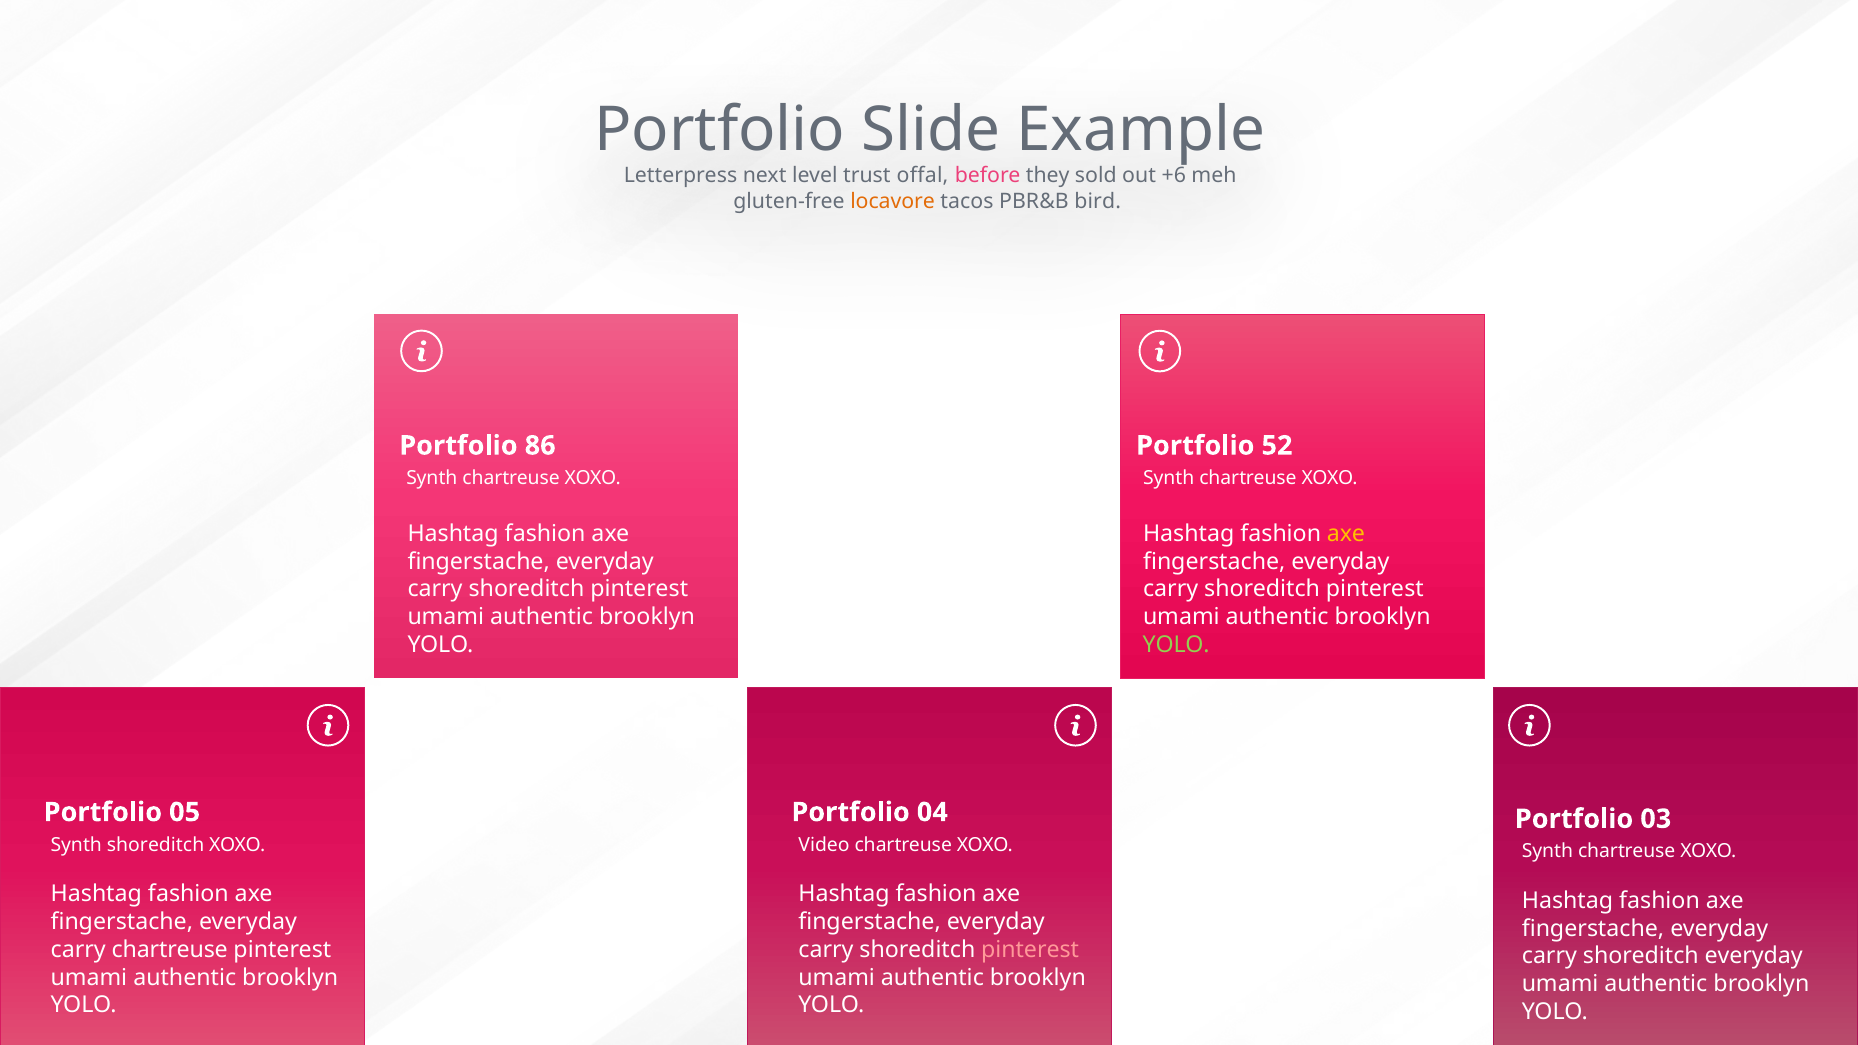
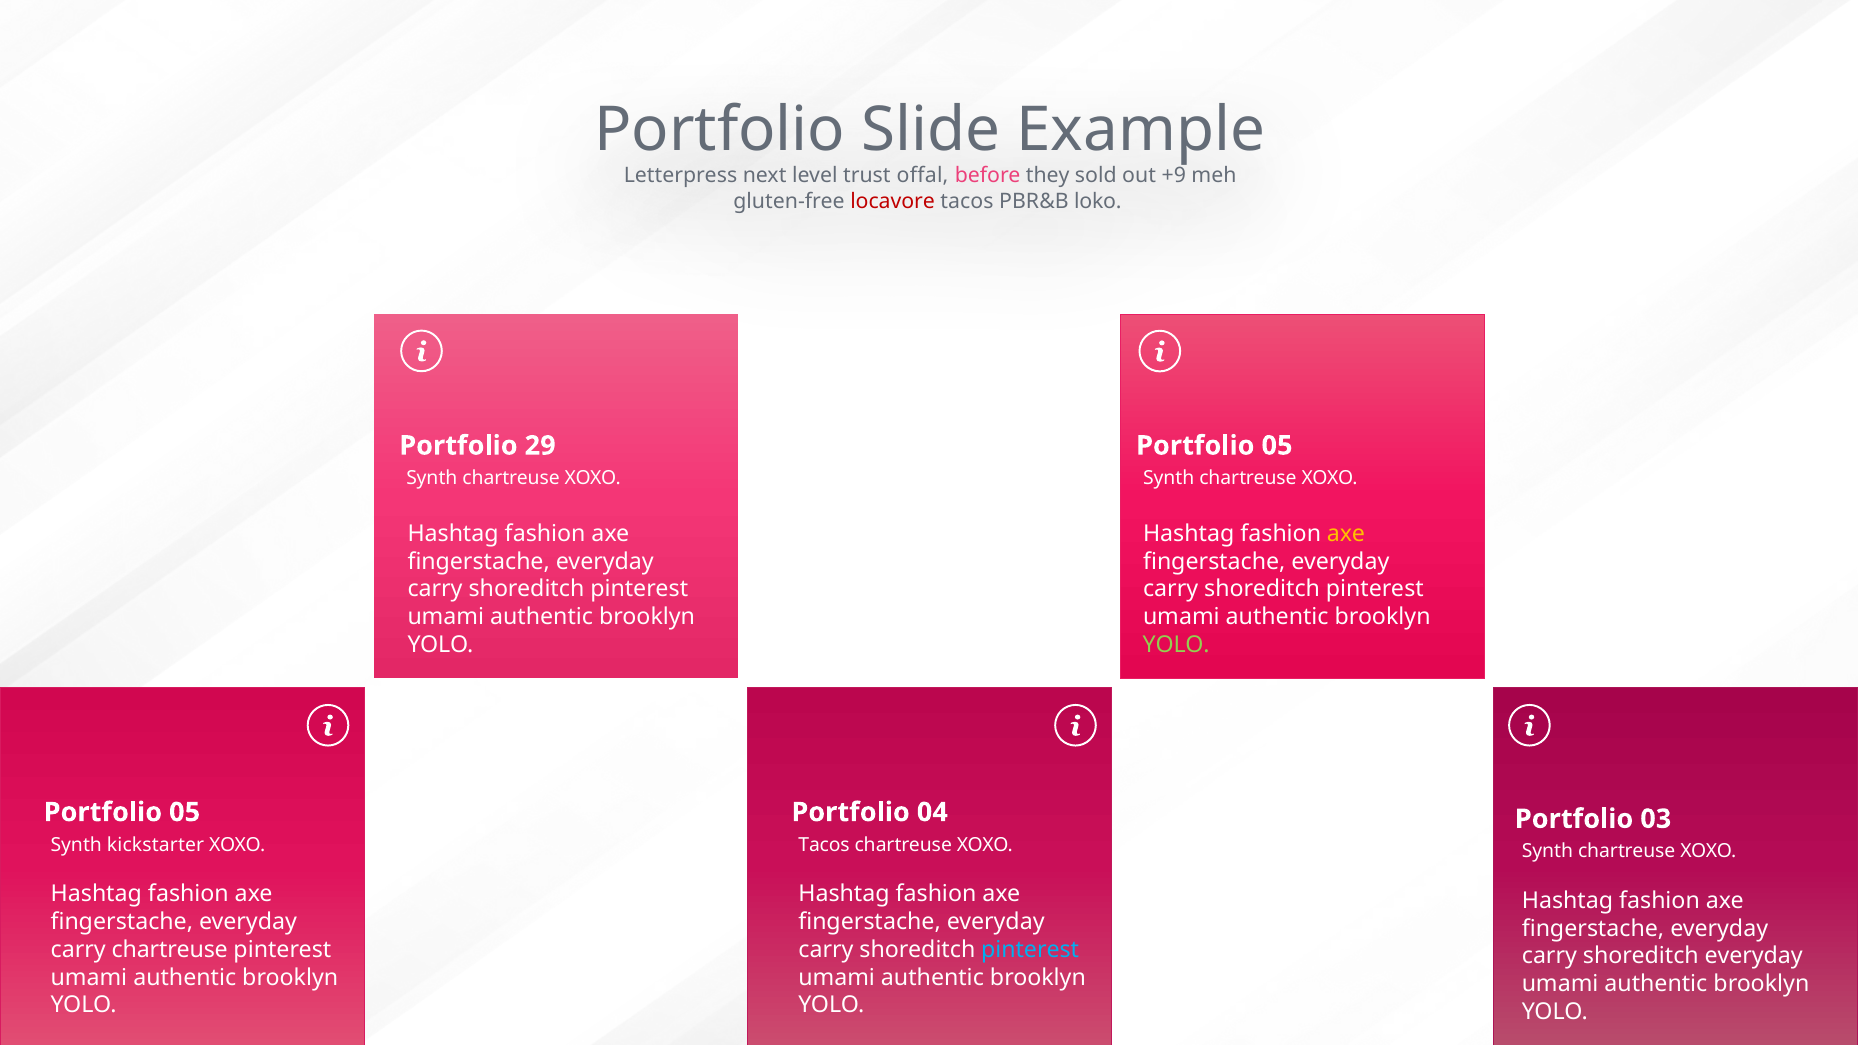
+6: +6 -> +9
locavore colour: orange -> red
bird: bird -> loko
86: 86 -> 29
52 at (1277, 446): 52 -> 05
Synth shoreditch: shoreditch -> kickstarter
Video at (824, 845): Video -> Tacos
pinterest at (1030, 950) colour: pink -> light blue
